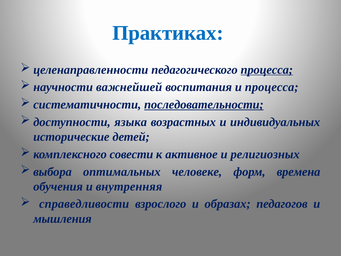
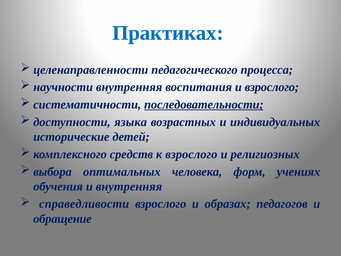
процесса at (267, 70) underline: present -> none
важнейшей at (129, 87): важнейшей -> внутренняя
и процесса: процесса -> взрослого
совести: совести -> средств
к активное: активное -> взрослого
человеке: человеке -> человека
времена: времена -> учениях
мышления: мышления -> обращение
